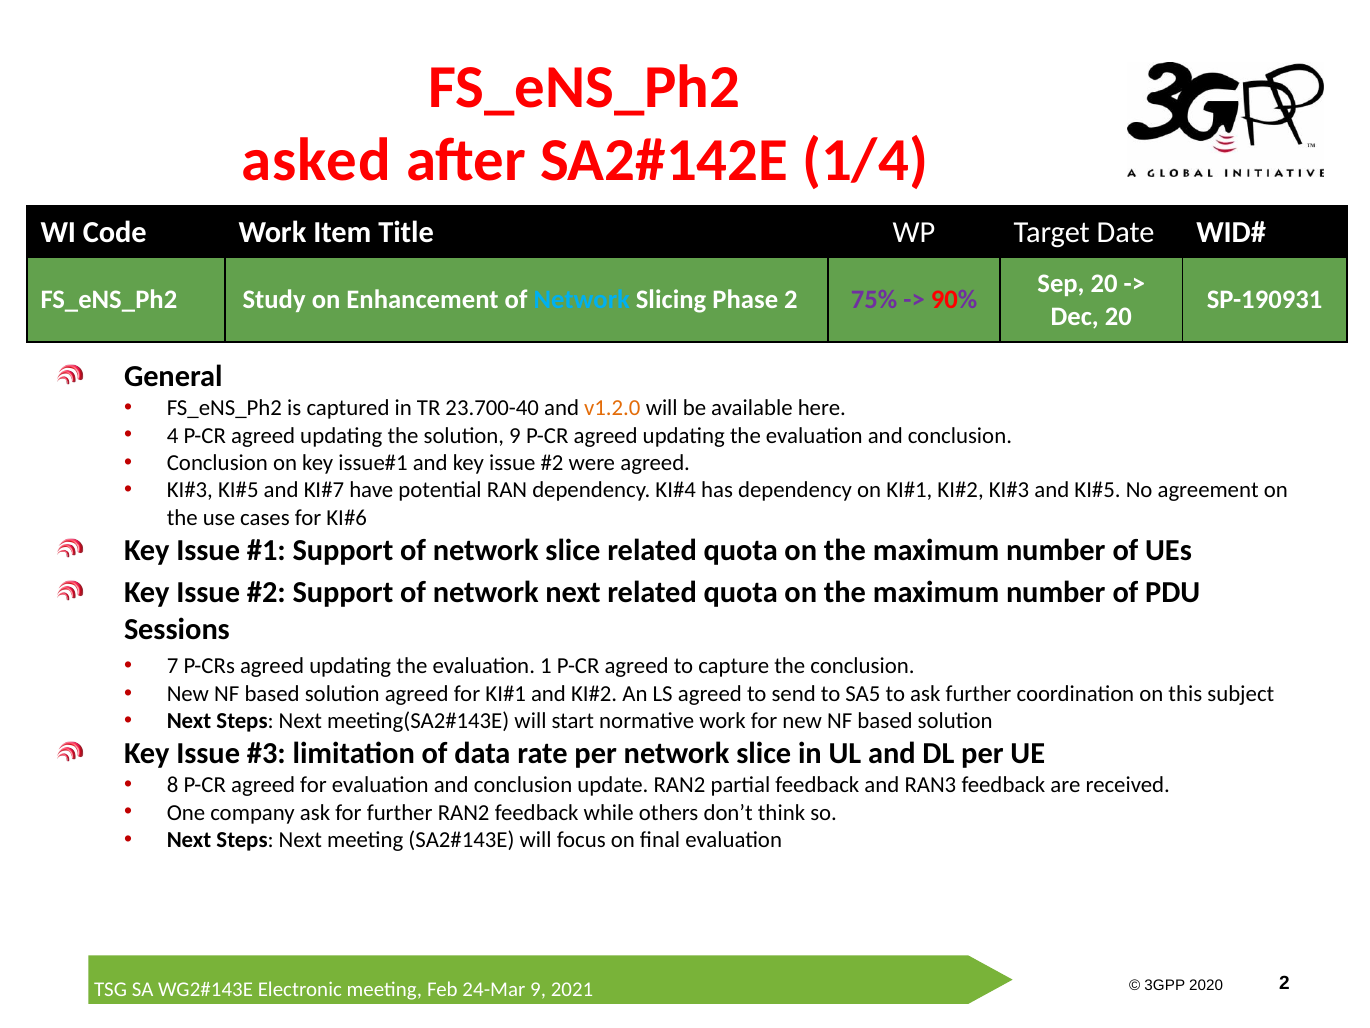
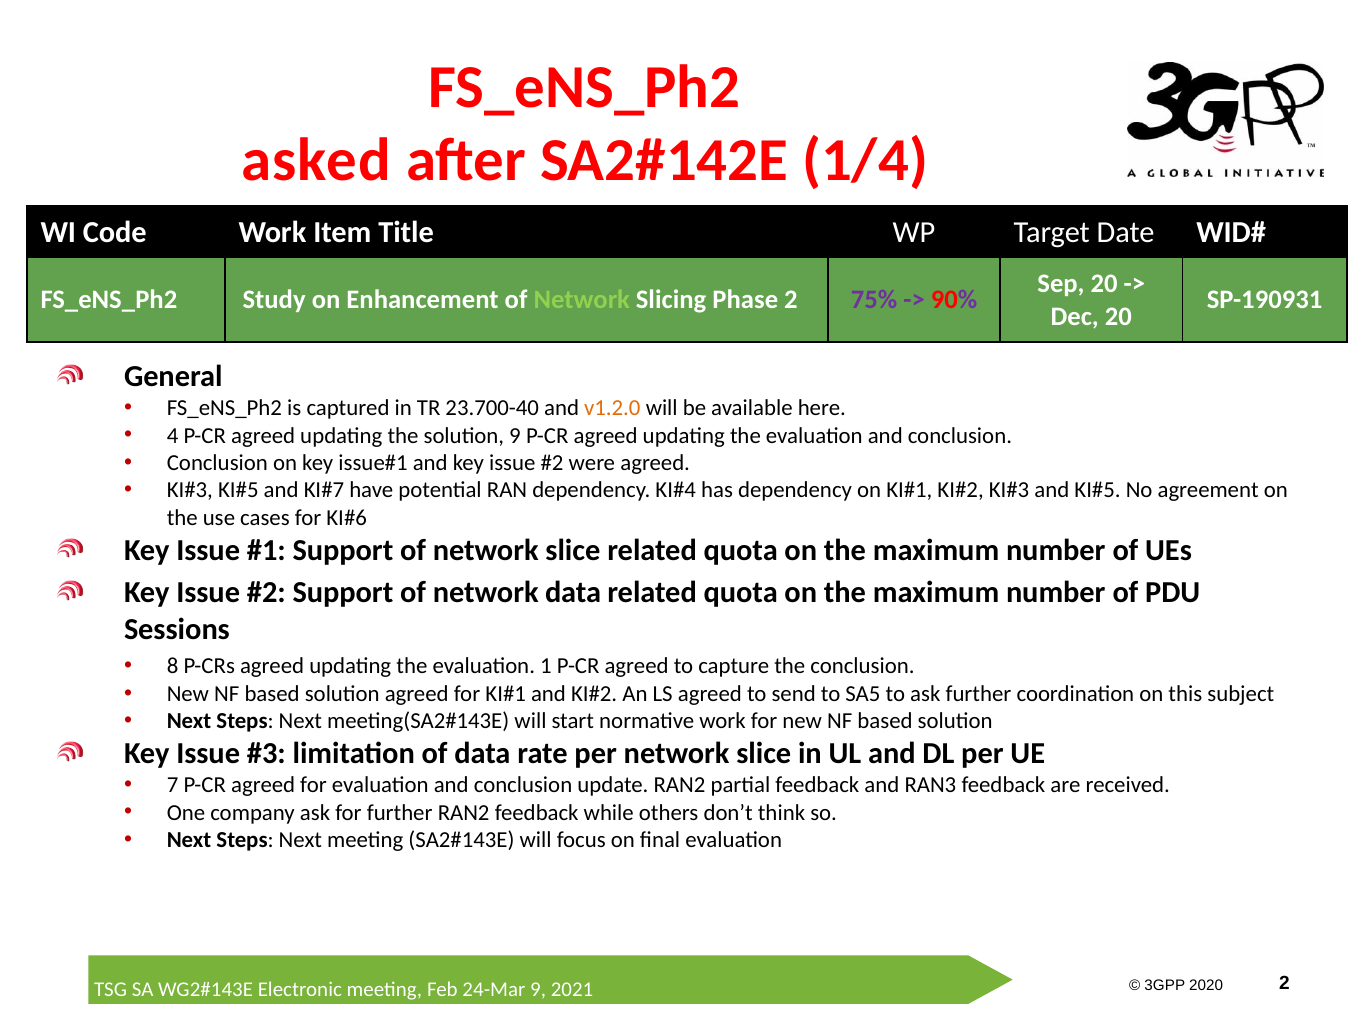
Network at (582, 300) colour: light blue -> light green
network next: next -> data
7: 7 -> 8
8: 8 -> 7
